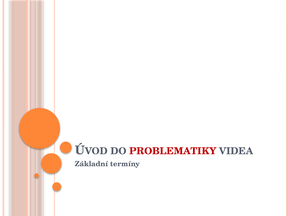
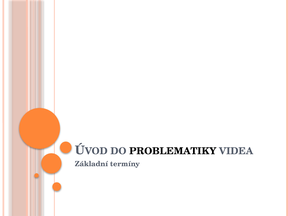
PROBLEMATIKY colour: red -> black
